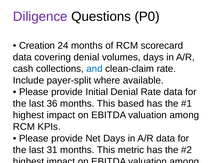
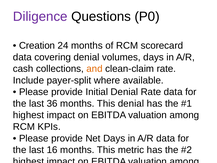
and colour: blue -> orange
This based: based -> denial
31: 31 -> 16
